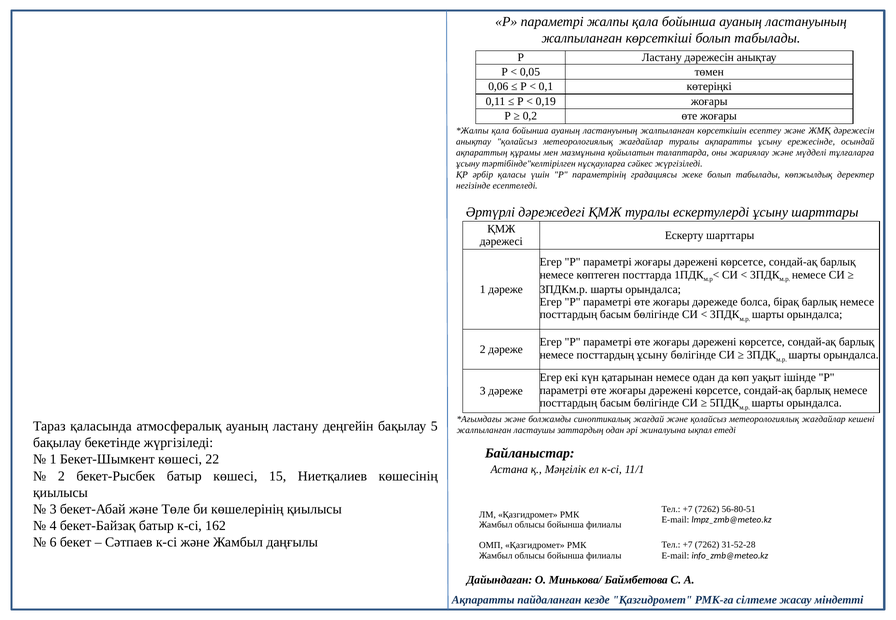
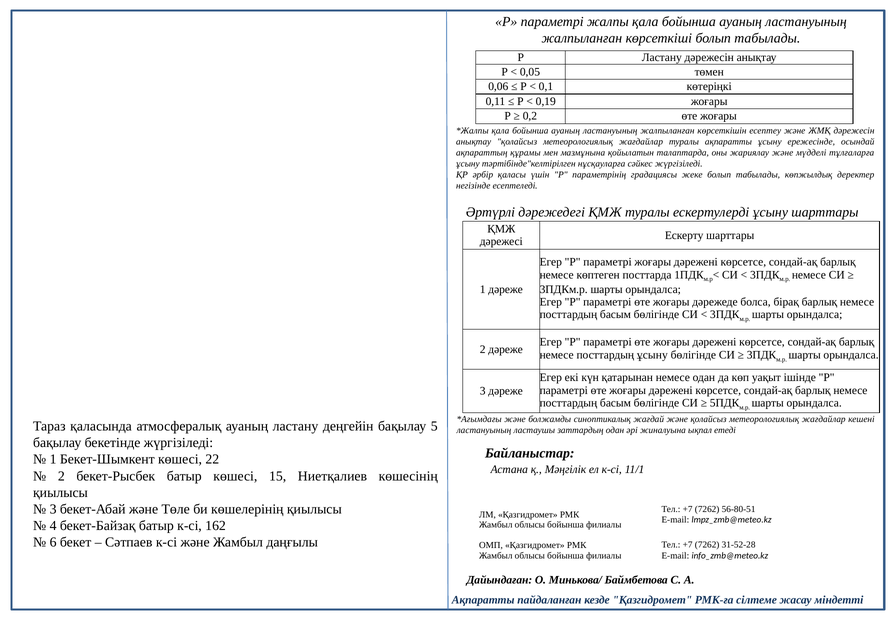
жалпыланған at (484, 430): жалпыланған -> ластануының
